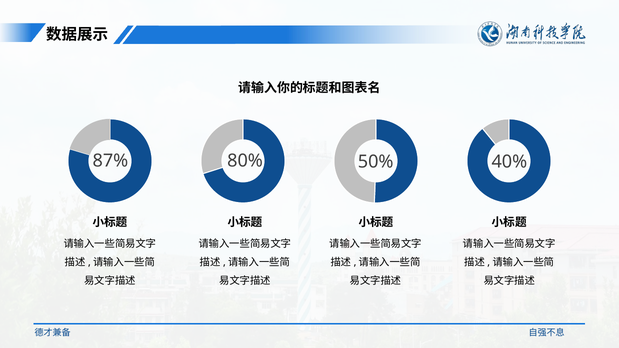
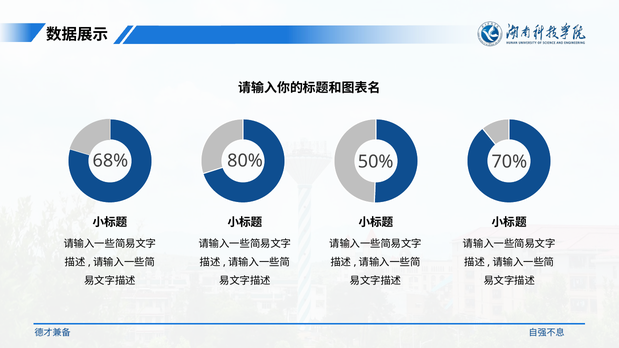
87%: 87% -> 68%
40%: 40% -> 70%
